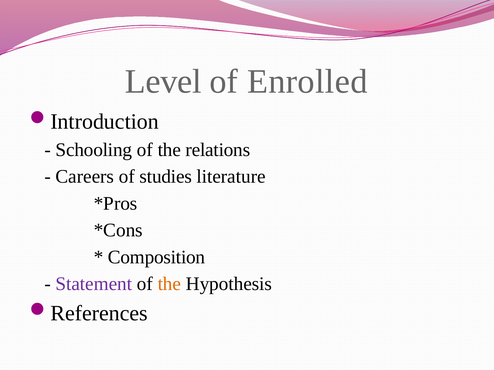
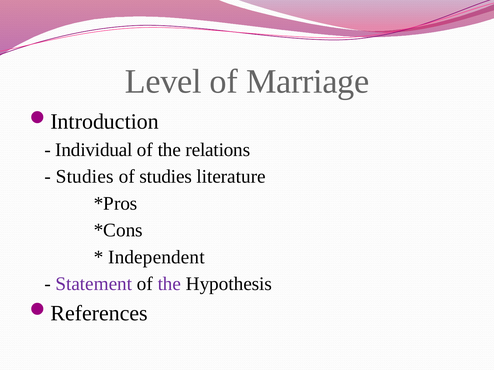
Enrolled: Enrolled -> Marriage
Schooling: Schooling -> Individual
Careers at (85, 177): Careers -> Studies
Composition: Composition -> Independent
the at (169, 284) colour: orange -> purple
